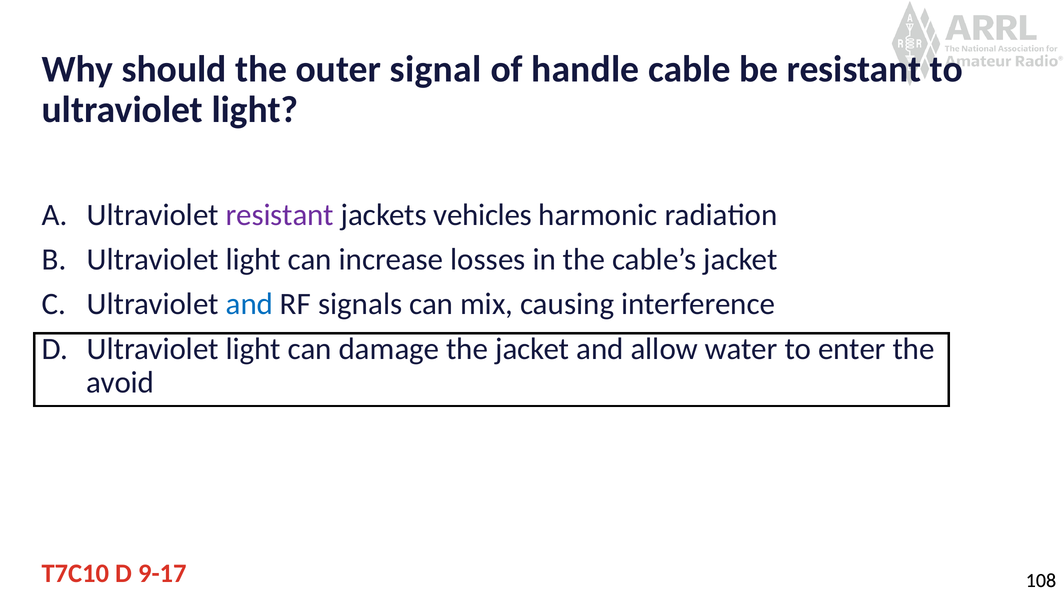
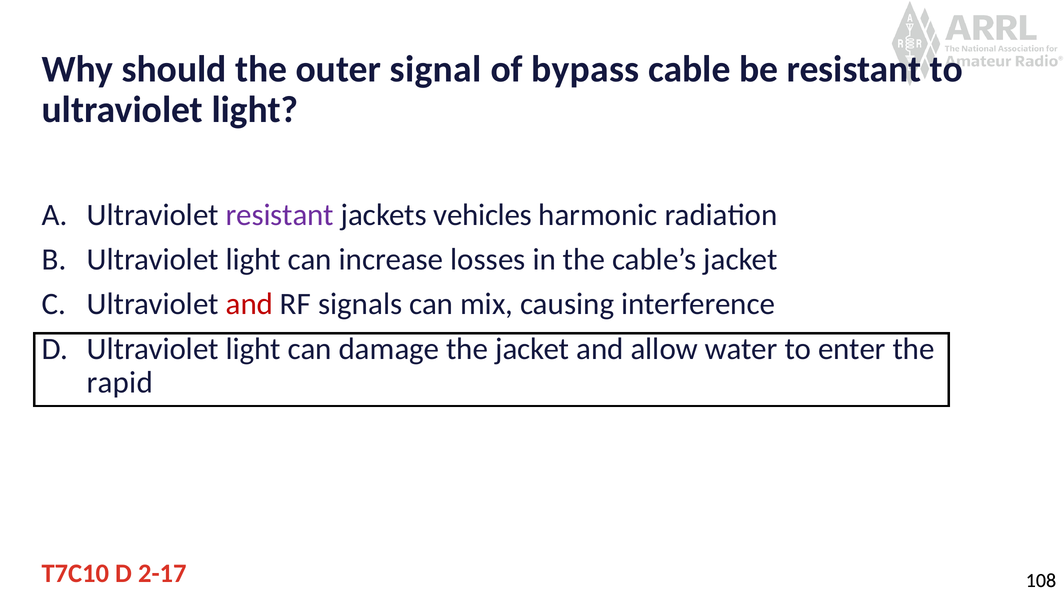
handle: handle -> bypass
and at (249, 304) colour: blue -> red
avoid: avoid -> rapid
9-17: 9-17 -> 2-17
